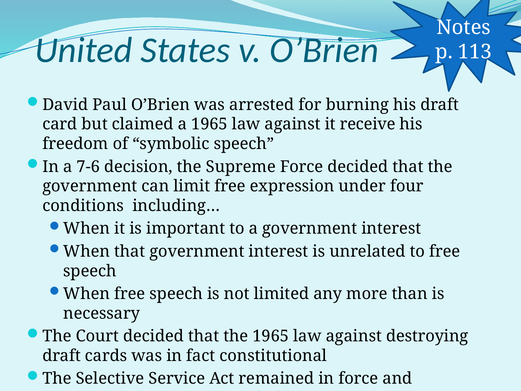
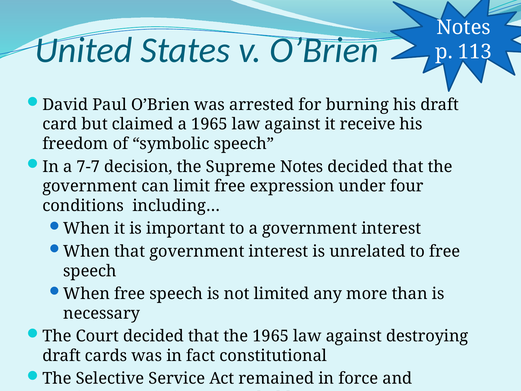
7-6: 7-6 -> 7-7
Supreme Force: Force -> Notes
